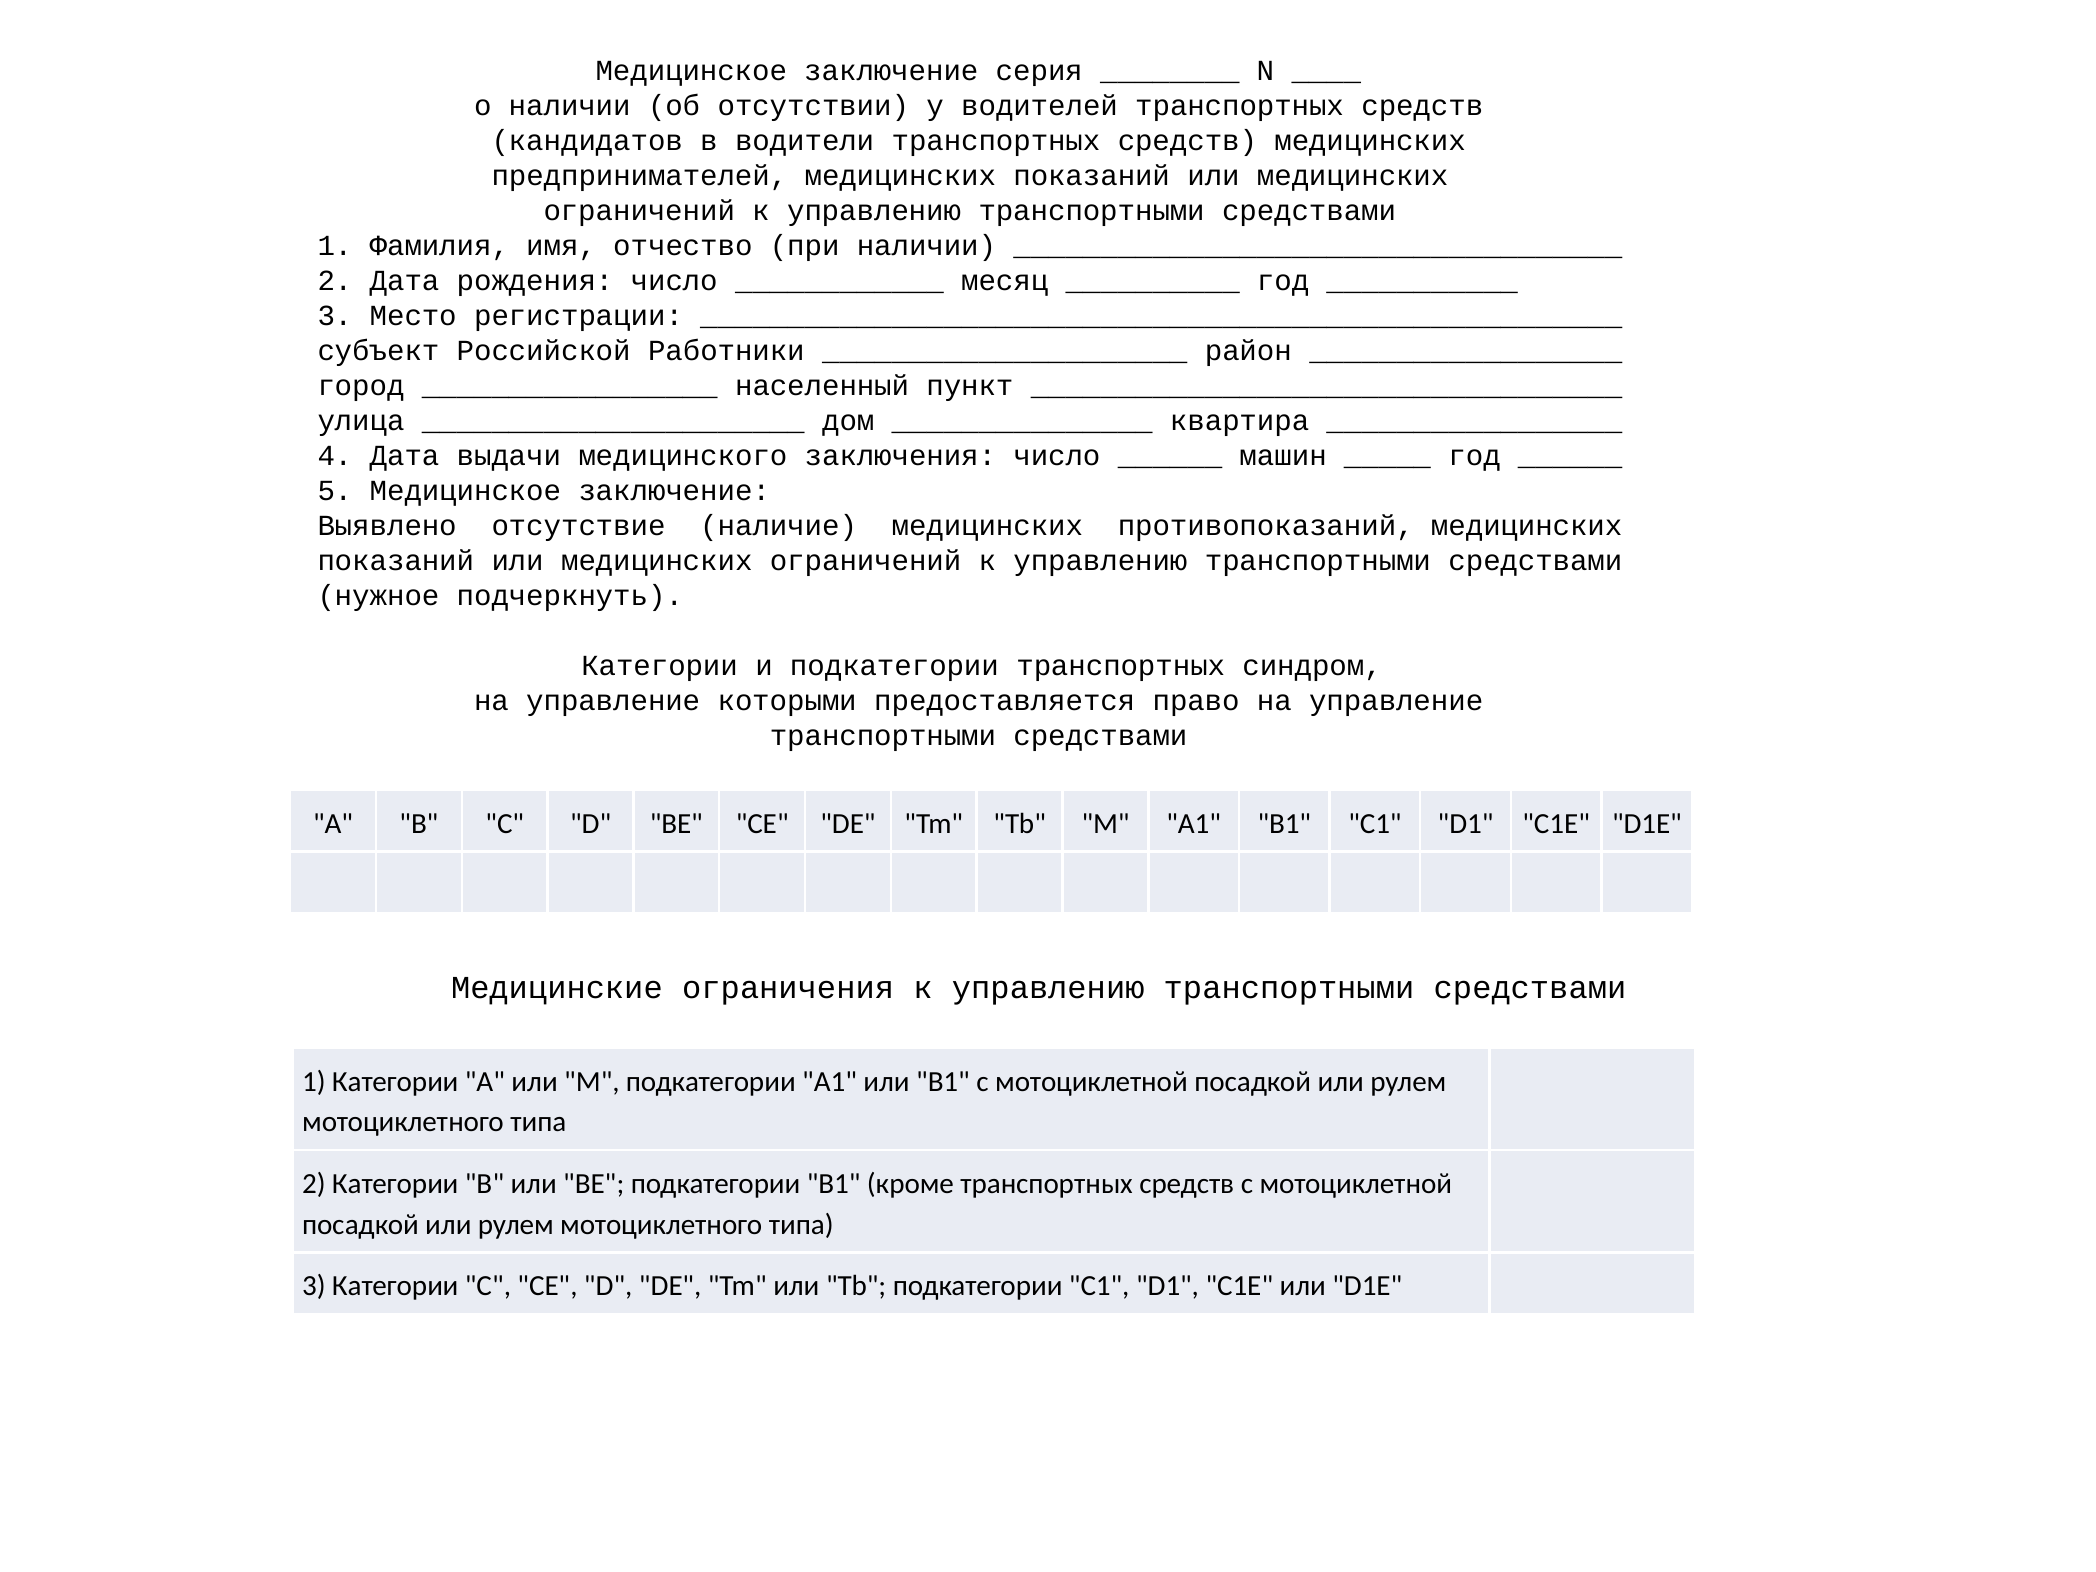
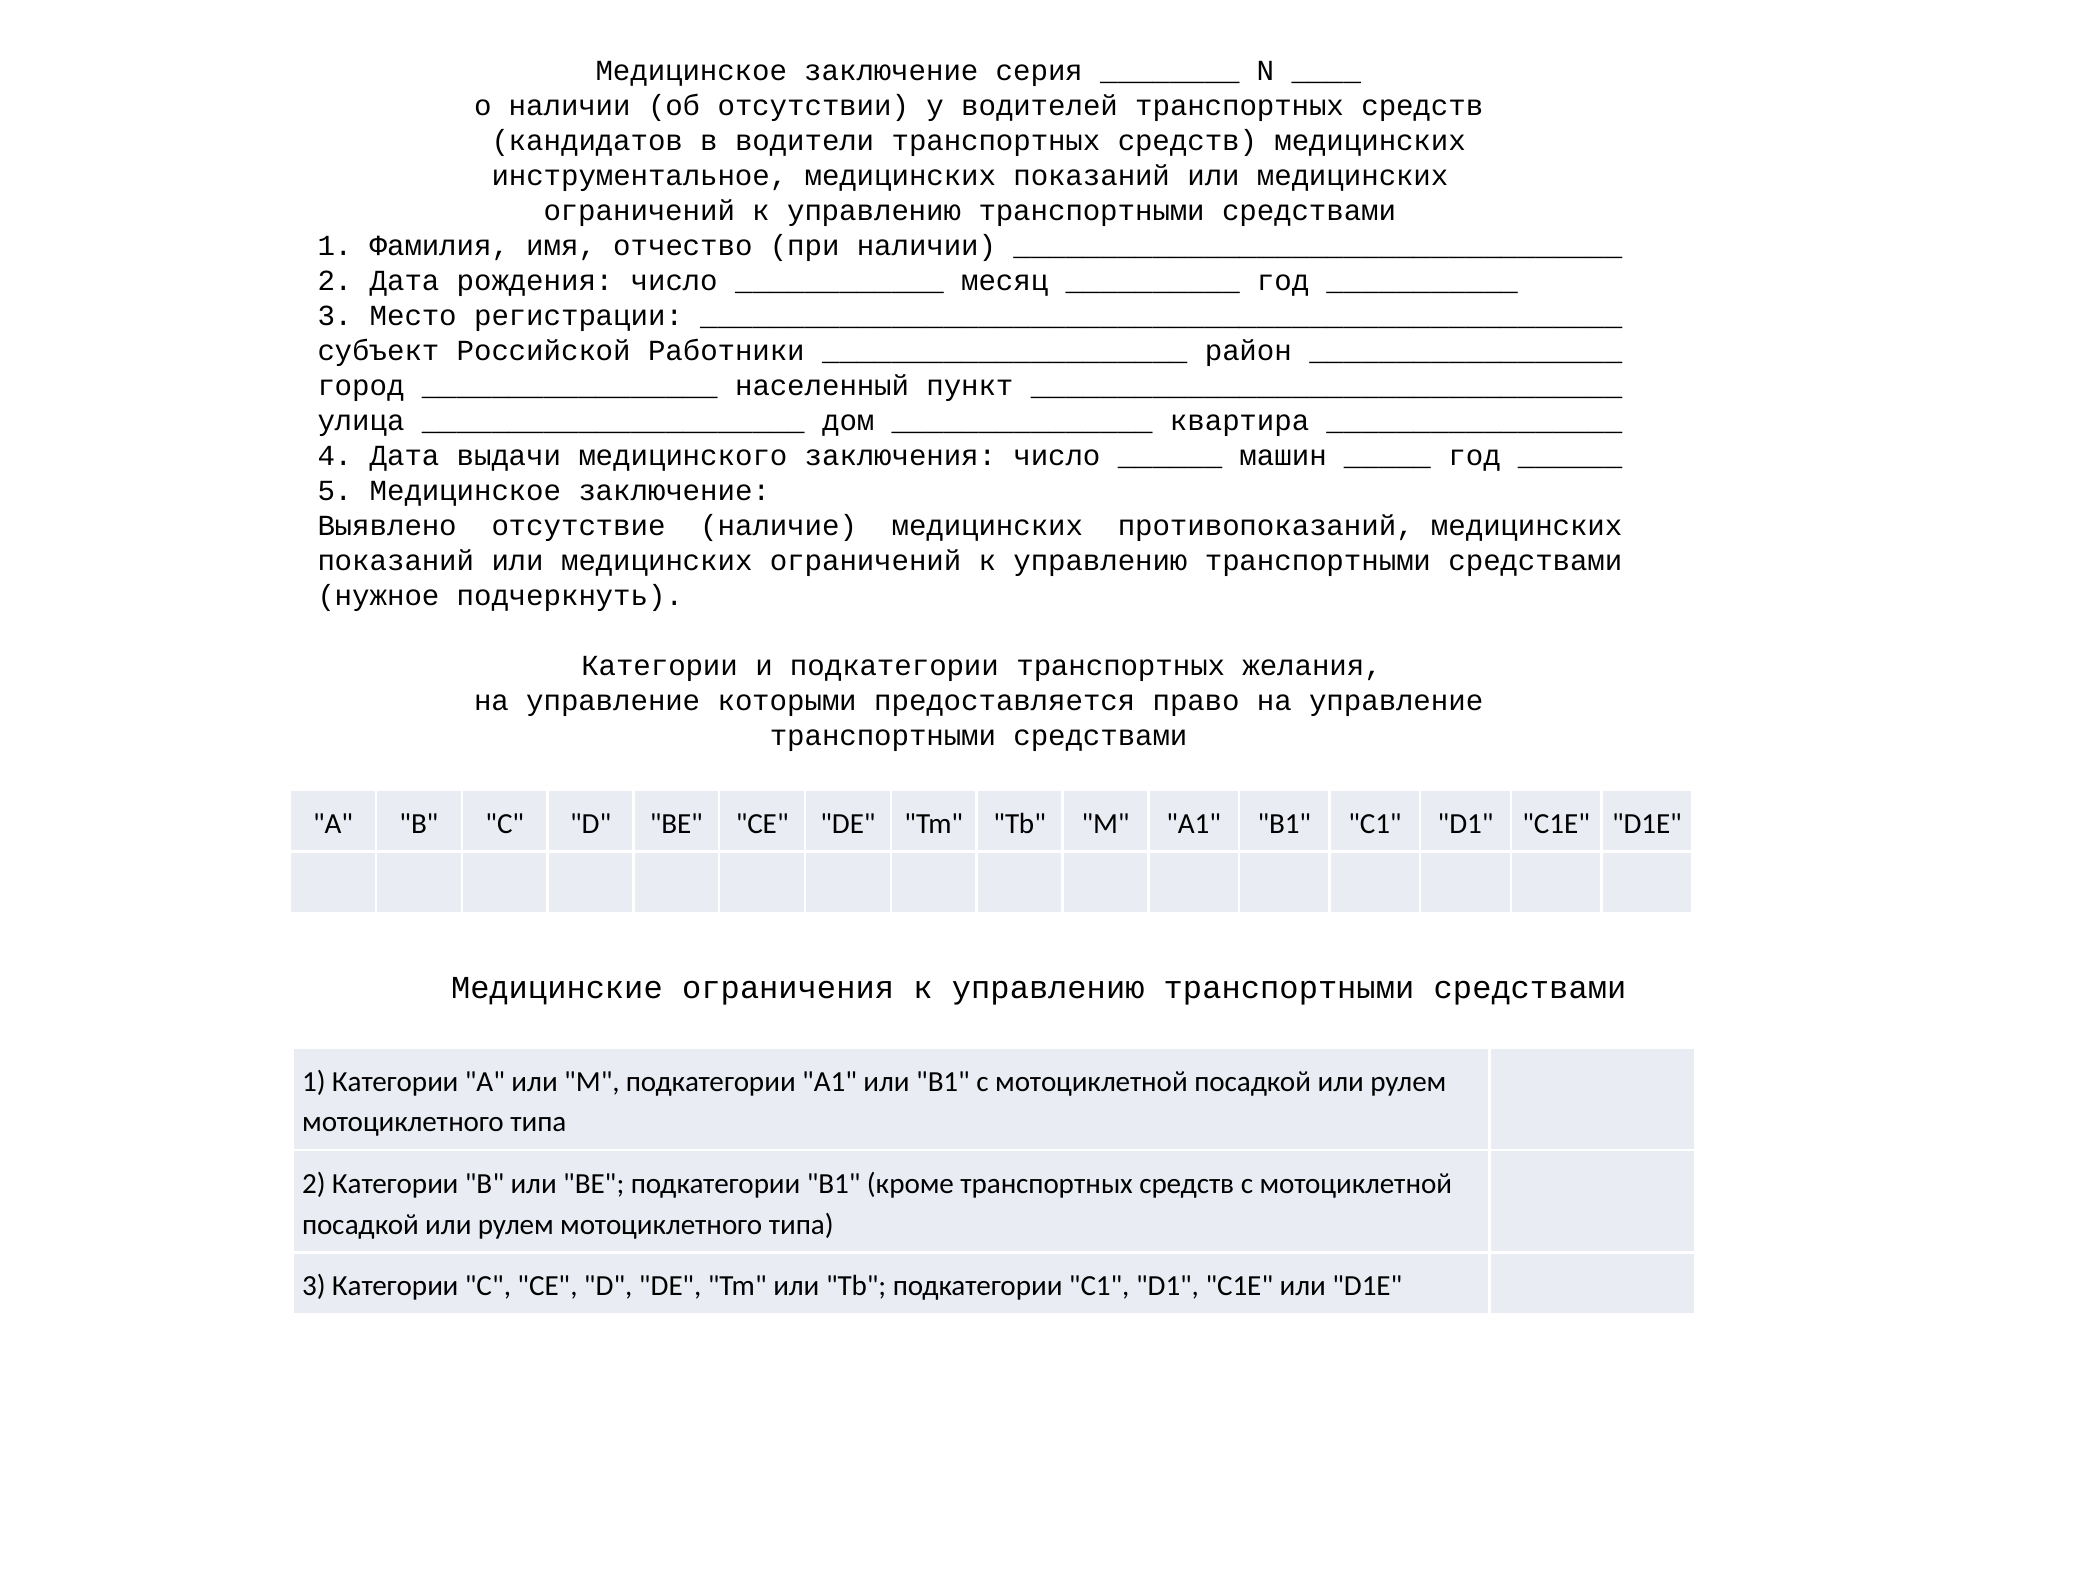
предпринимателей: предпринимателей -> инструментальное
синдром: синдром -> желания
